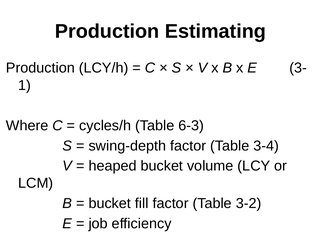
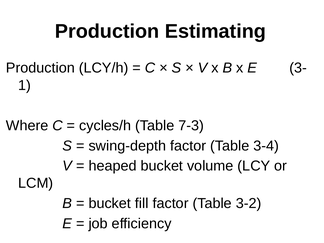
6-3: 6-3 -> 7-3
